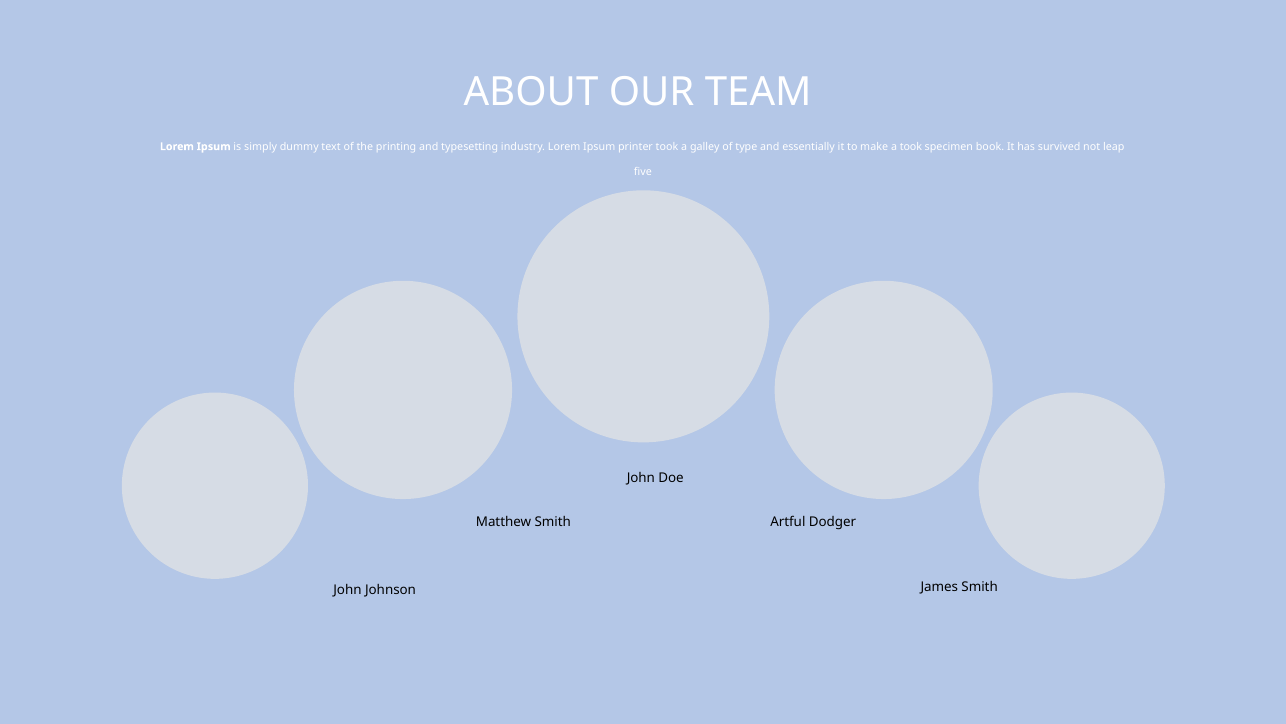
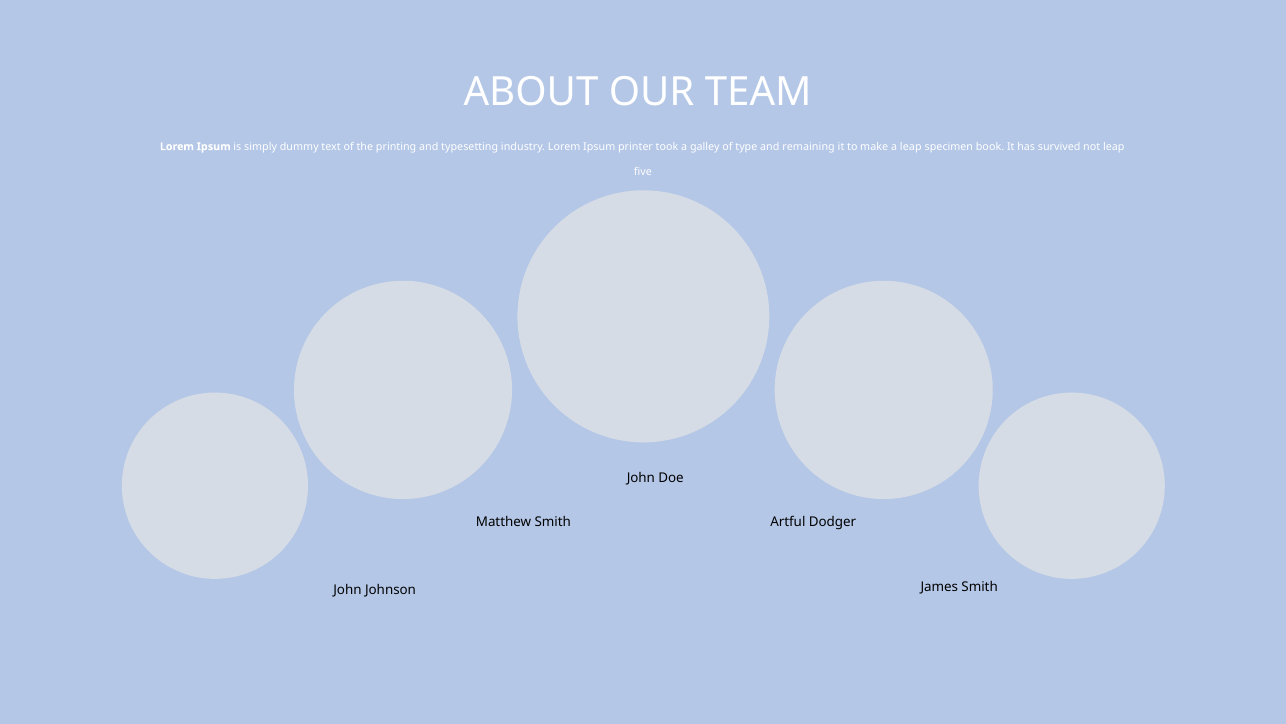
essentially: essentially -> remaining
a took: took -> leap
